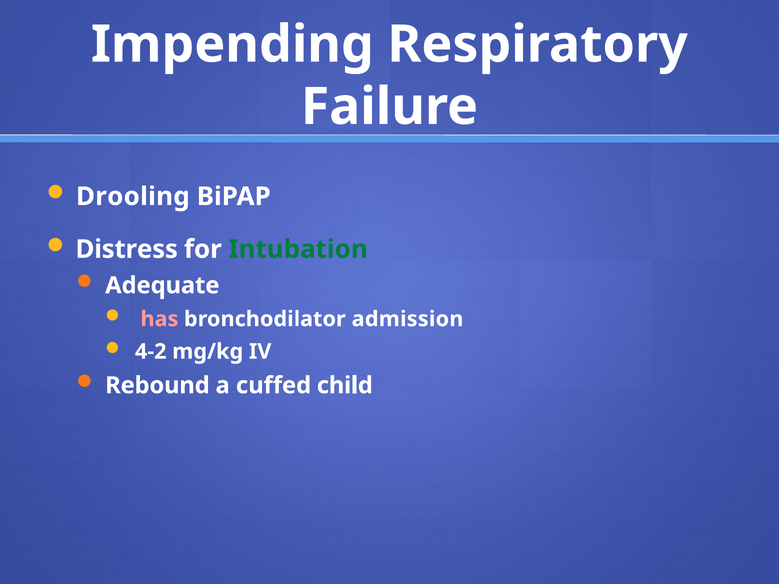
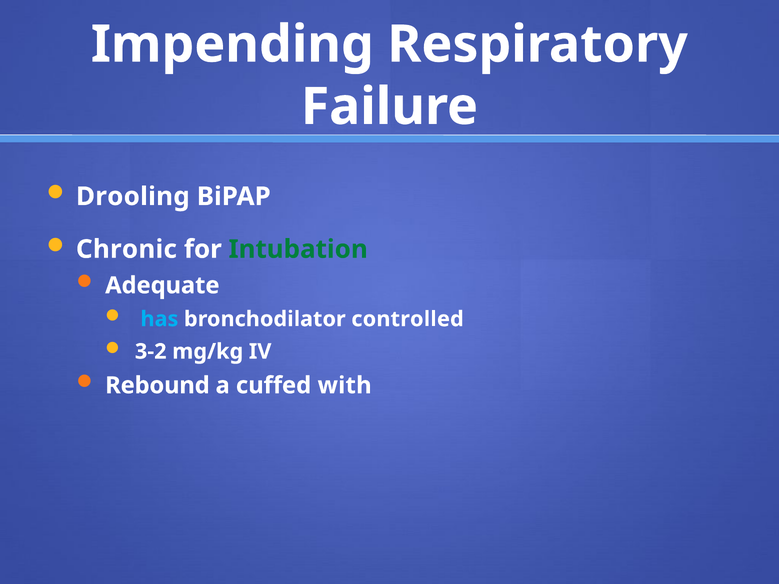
Distress: Distress -> Chronic
has colour: pink -> light blue
admission: admission -> controlled
4-2: 4-2 -> 3-2
child: child -> with
